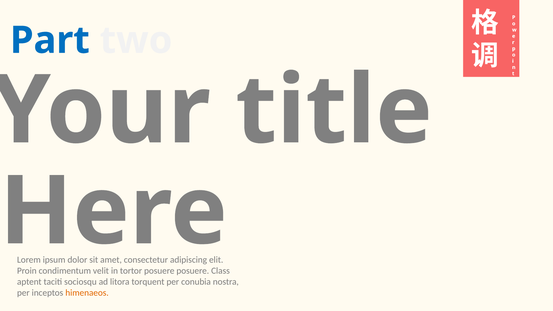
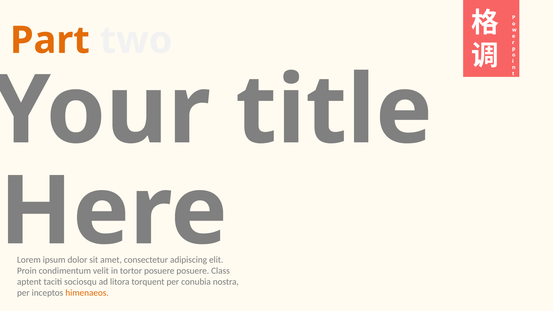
Part colour: blue -> orange
